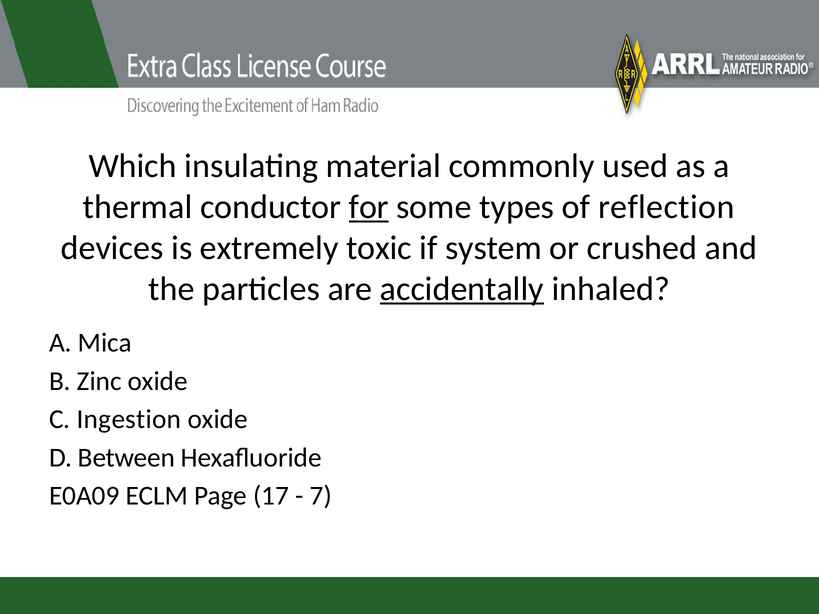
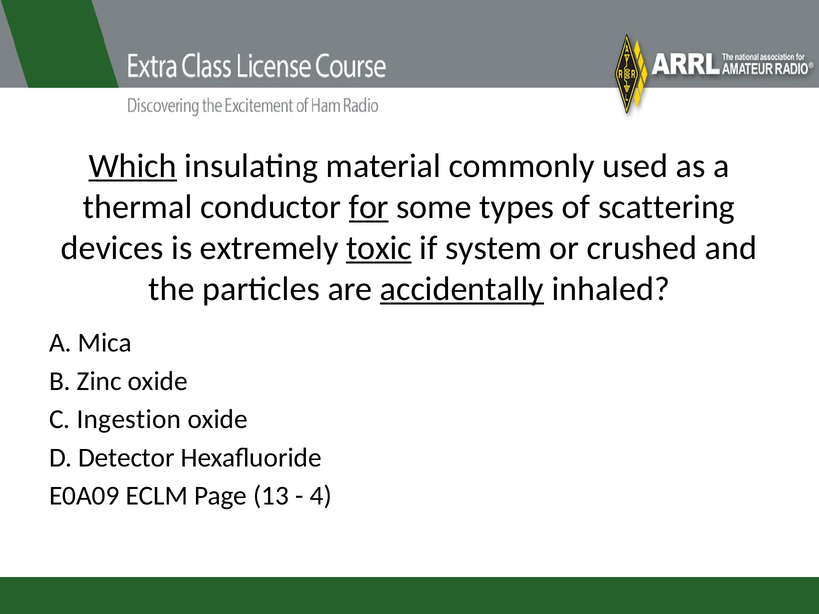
Which underline: none -> present
reflection: reflection -> scattering
toxic underline: none -> present
Between: Between -> Detector
17: 17 -> 13
7: 7 -> 4
